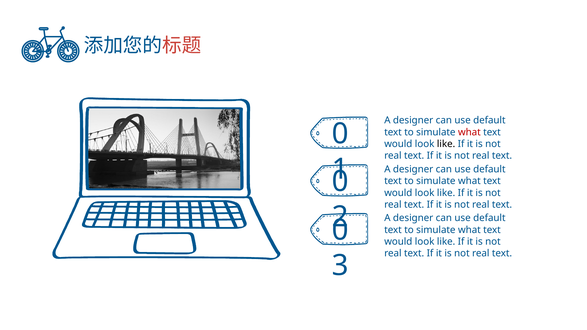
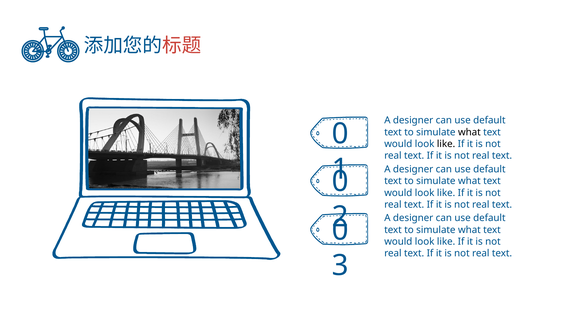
what at (469, 132) colour: red -> black
